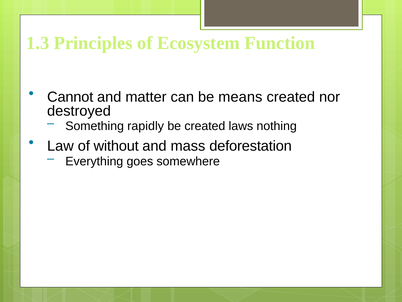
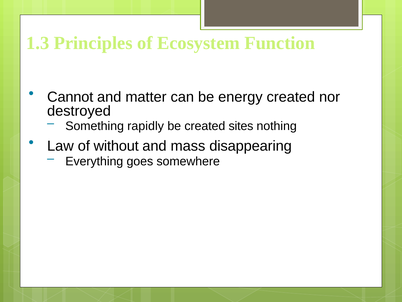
means: means -> energy
laws: laws -> sites
deforestation: deforestation -> disappearing
